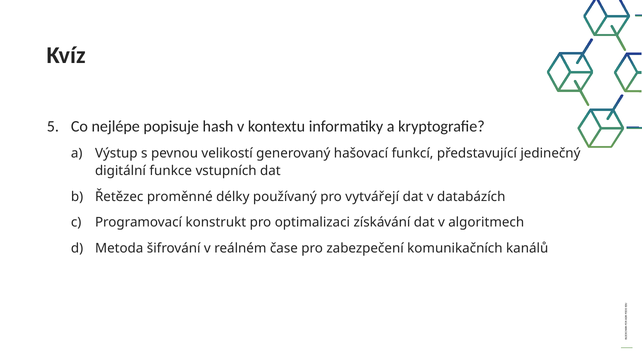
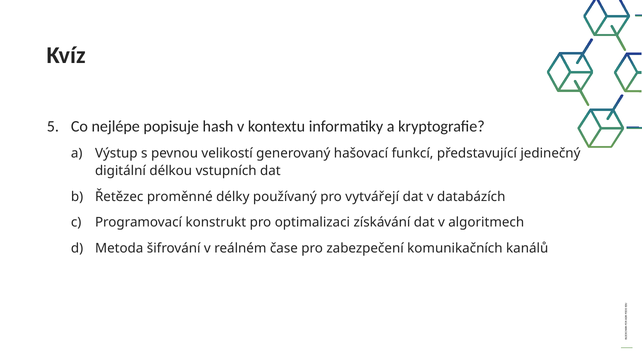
funkce: funkce -> délkou
